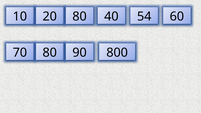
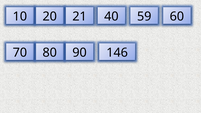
20 80: 80 -> 21
54: 54 -> 59
800: 800 -> 146
